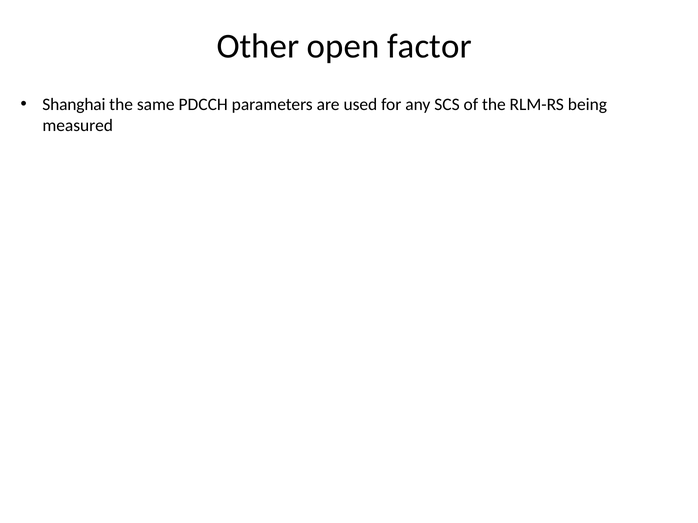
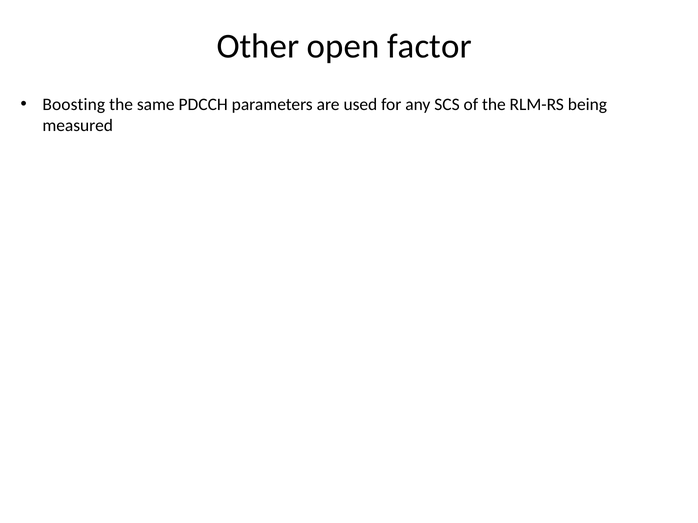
Shanghai: Shanghai -> Boosting
